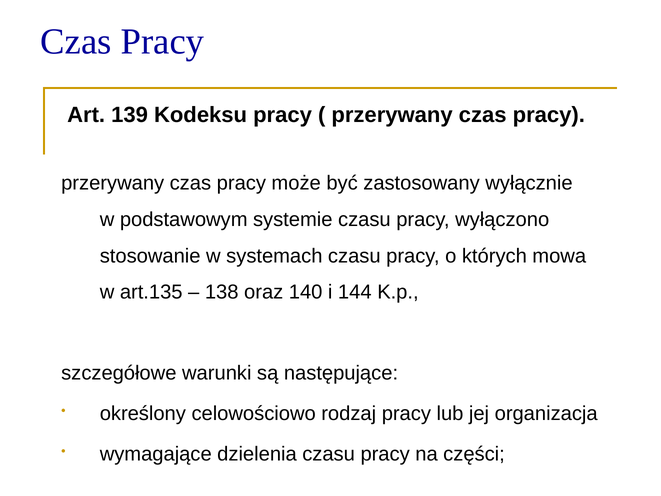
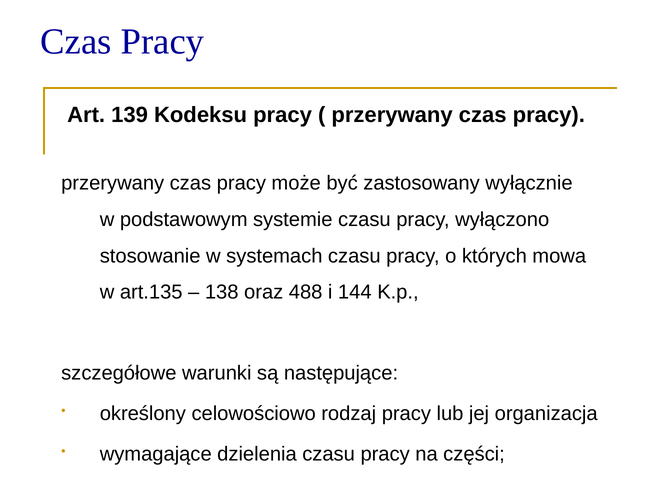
140: 140 -> 488
